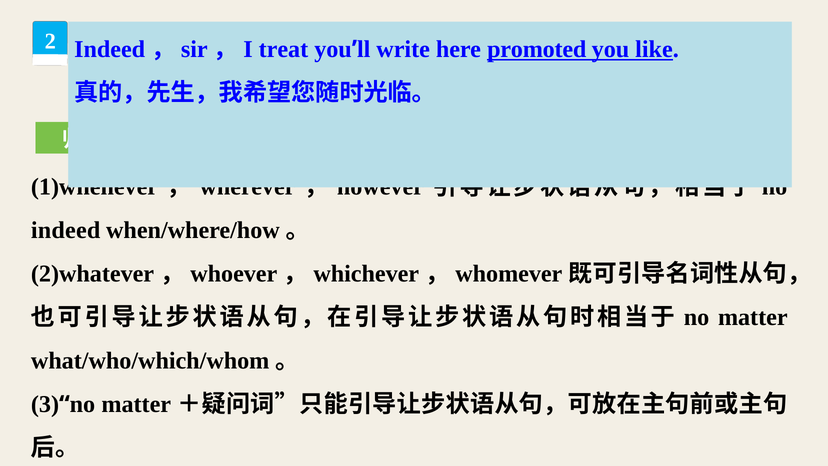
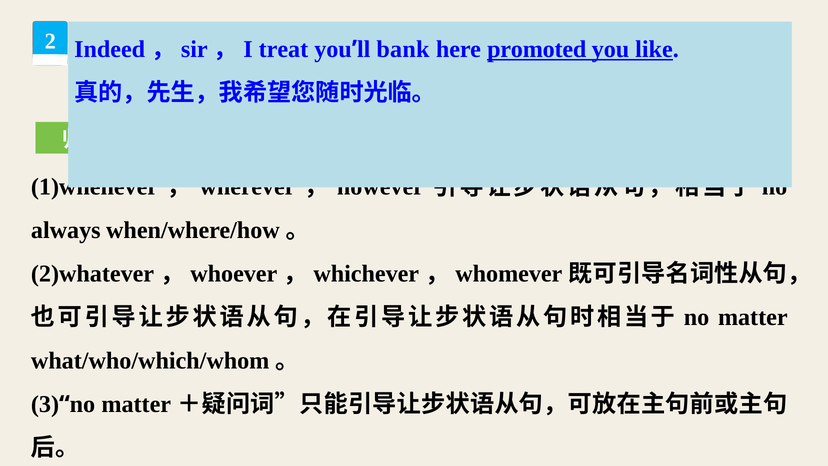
write: write -> bank
indeed at (66, 230): indeed -> always
